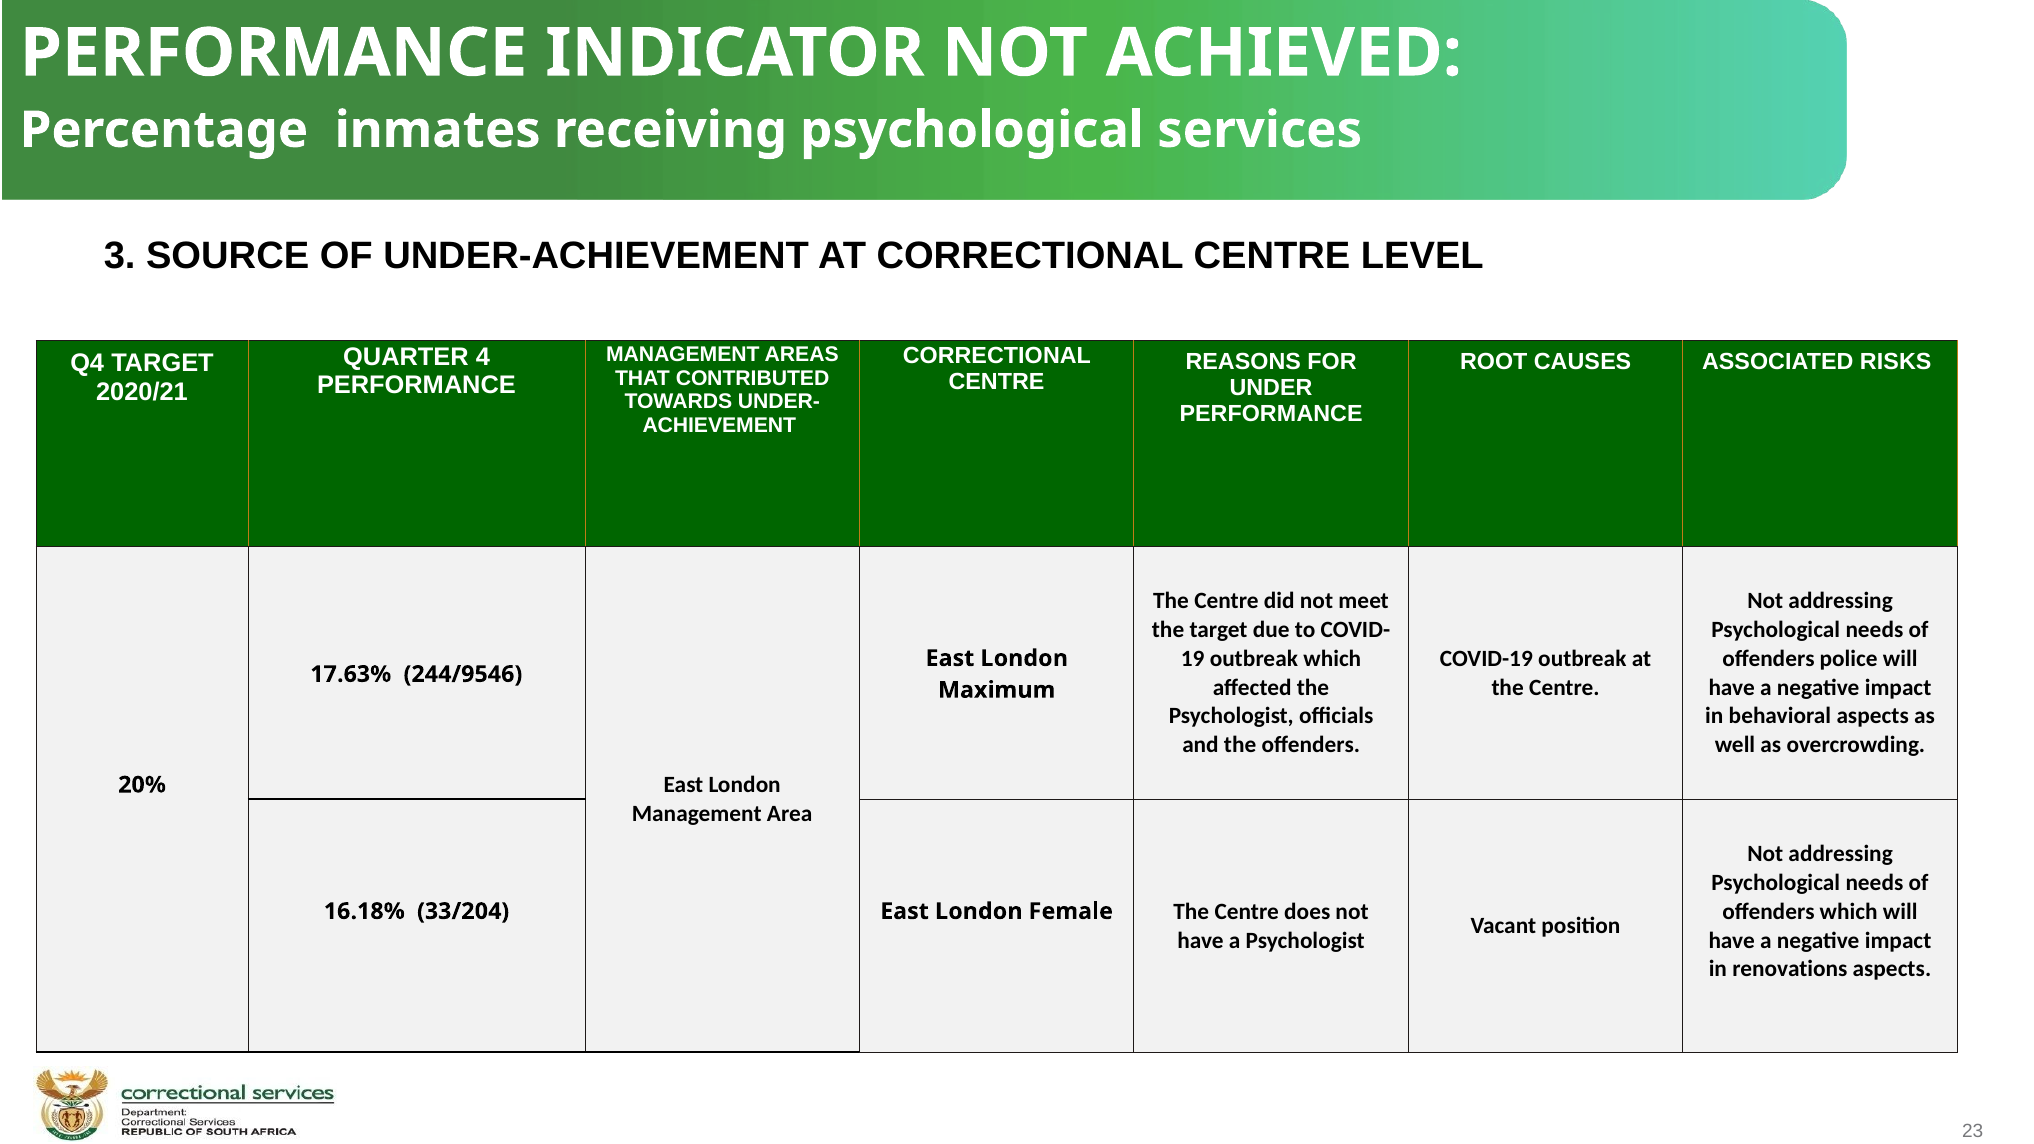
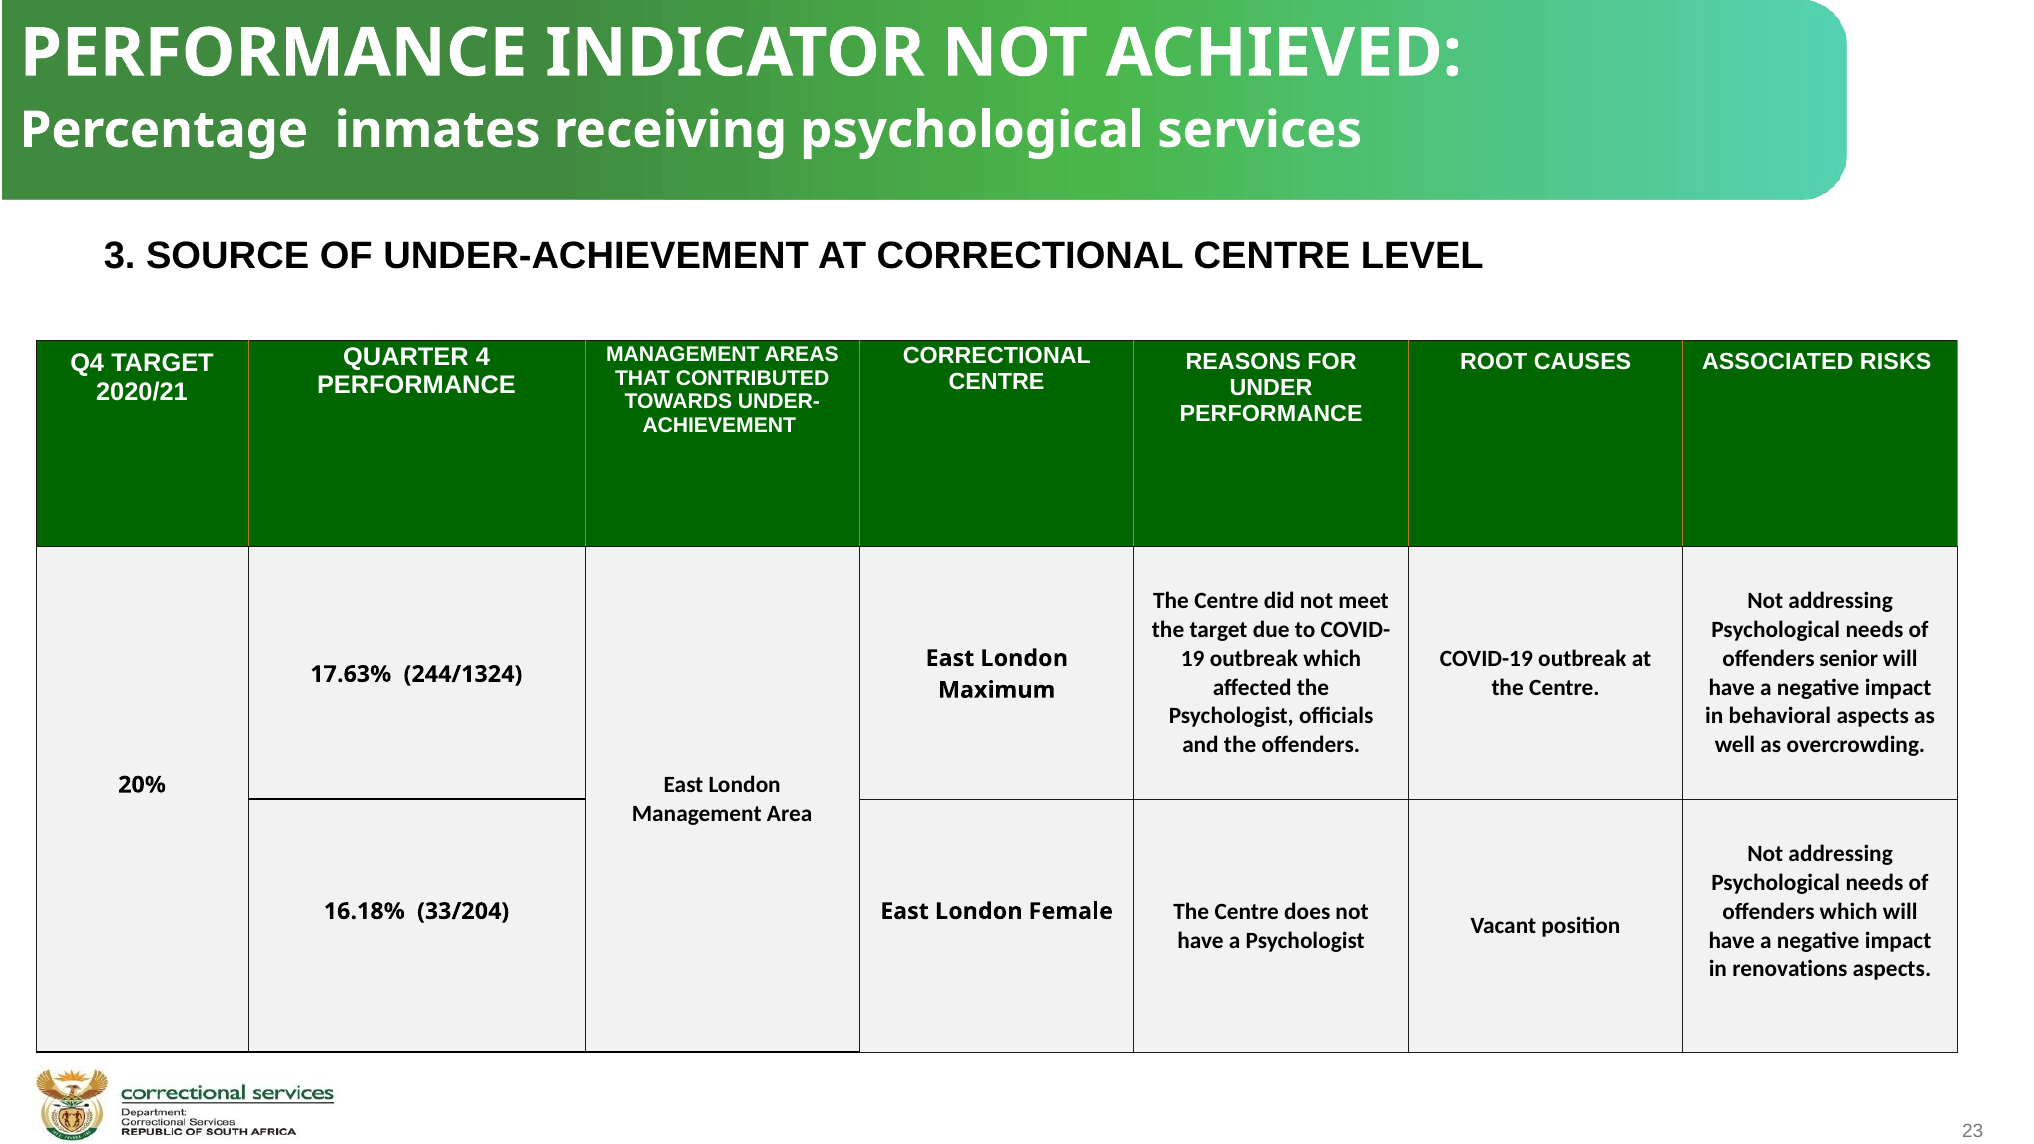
police: police -> senior
244/9546: 244/9546 -> 244/1324
